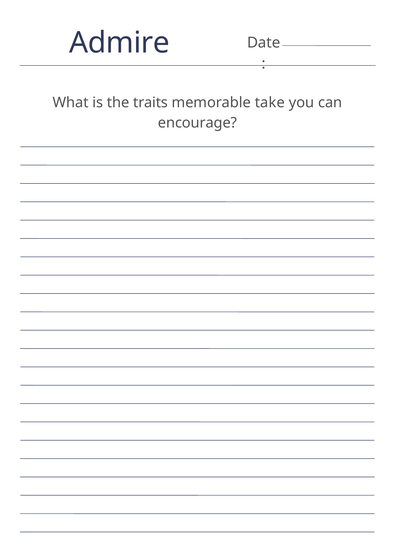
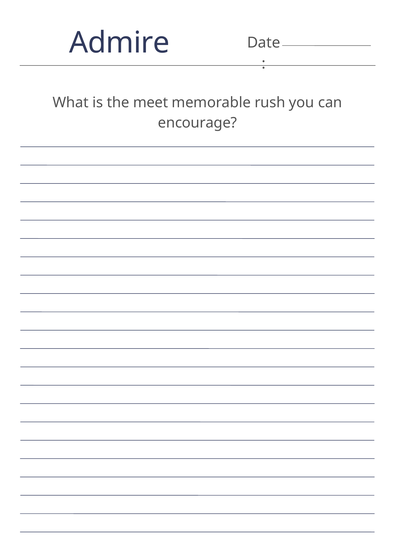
traits: traits -> meet
take: take -> rush
